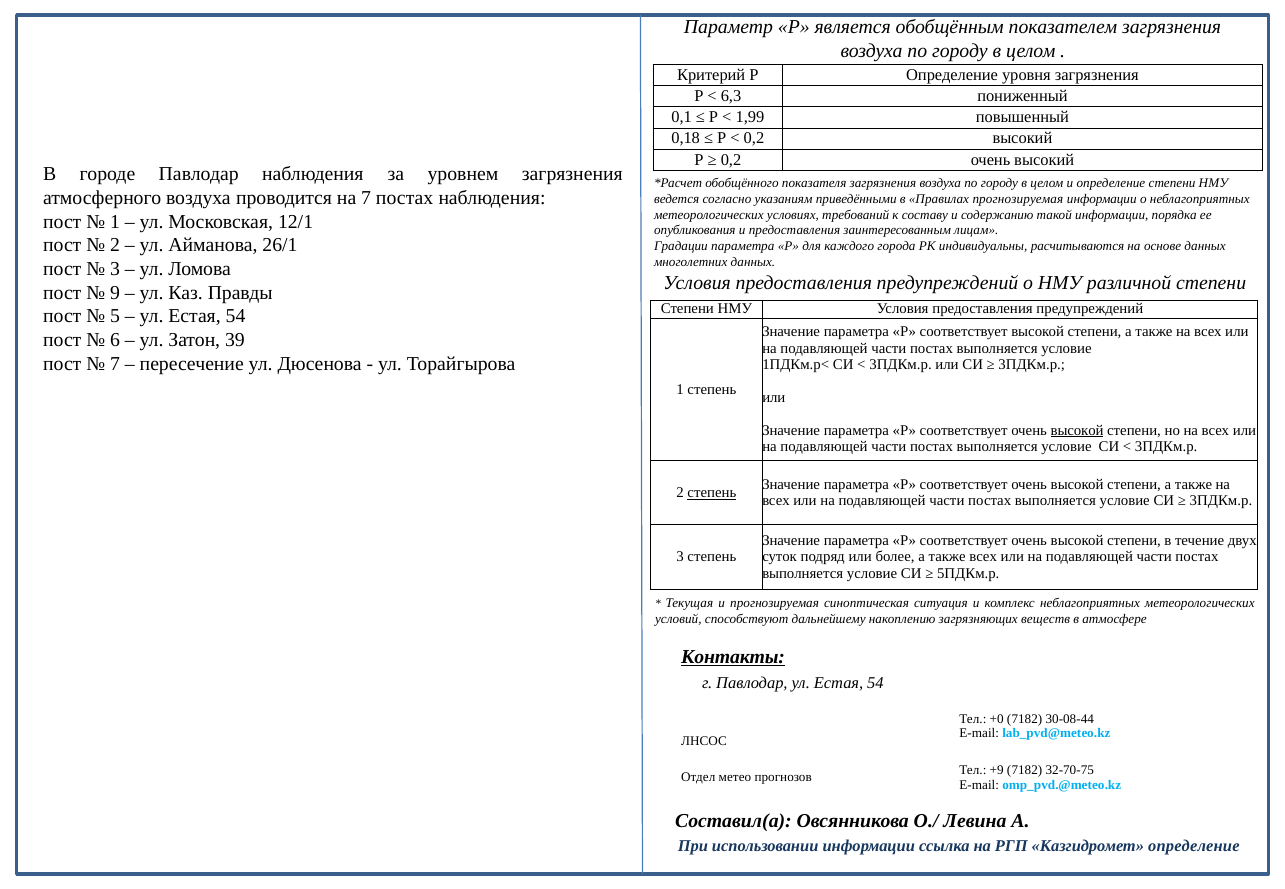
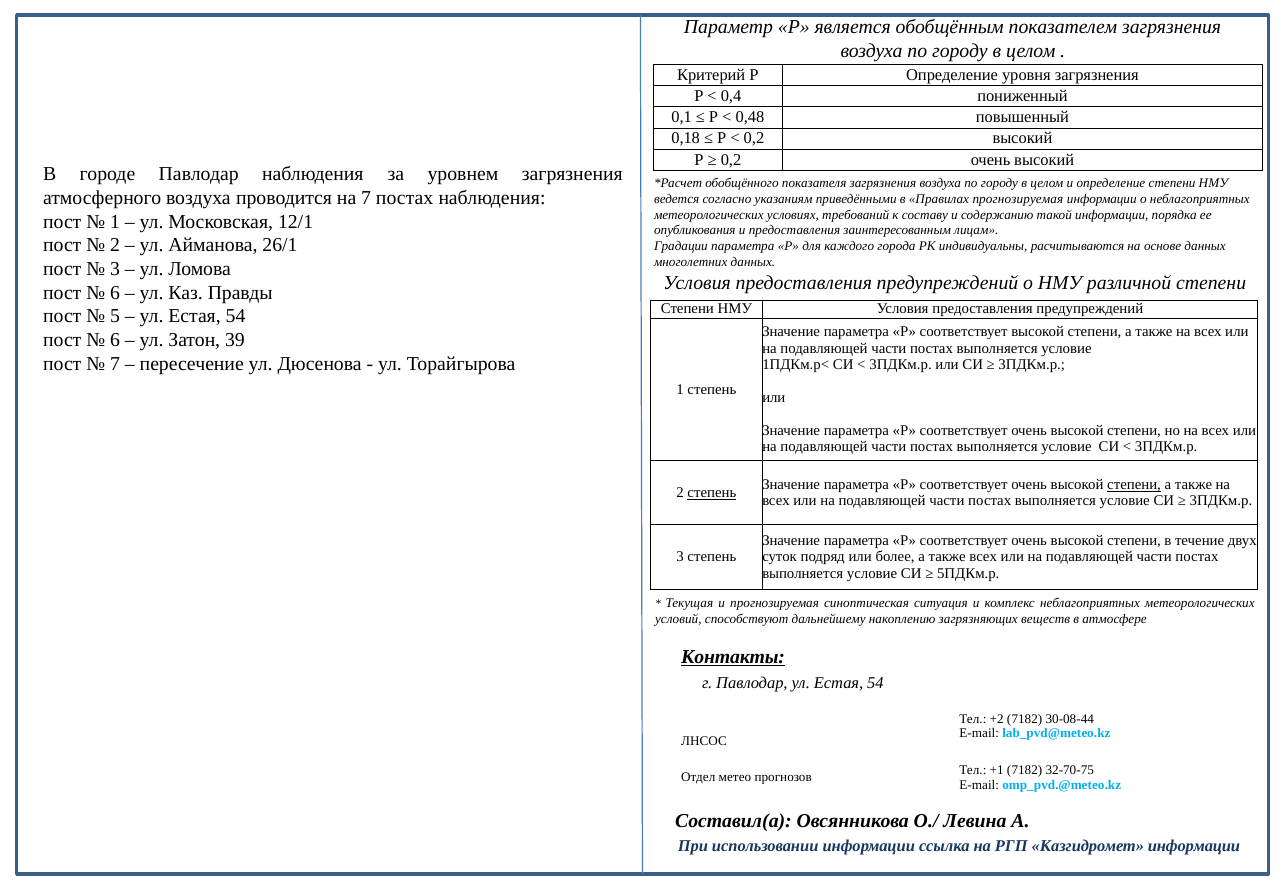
6,3: 6,3 -> 0,4
1,99: 1,99 -> 0,48
9 at (115, 293): 9 -> 6
высокой at (1077, 431) underline: present -> none
степени at (1134, 485) underline: none -> present
+0: +0 -> +2
+9: +9 -> +1
Казгидромет определение: определение -> информации
